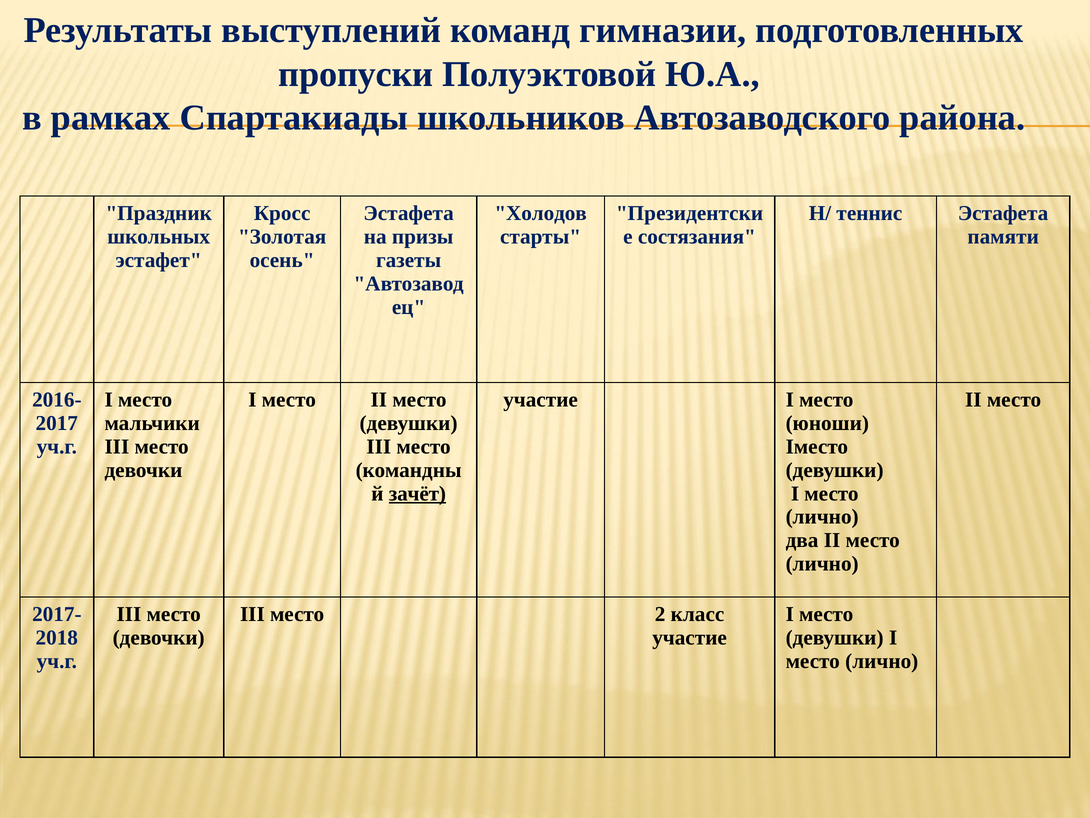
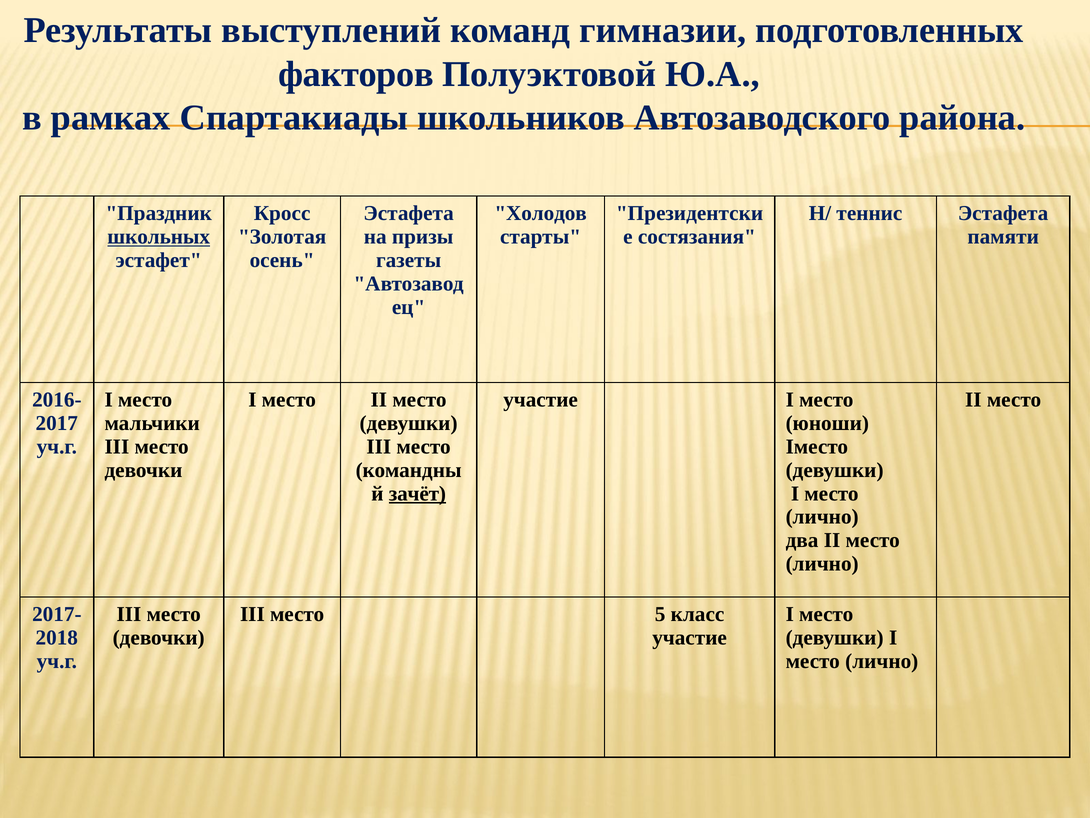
пропуски: пропуски -> факторов
школьных underline: none -> present
2: 2 -> 5
